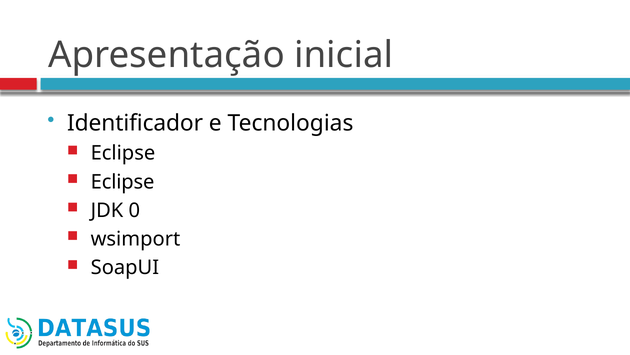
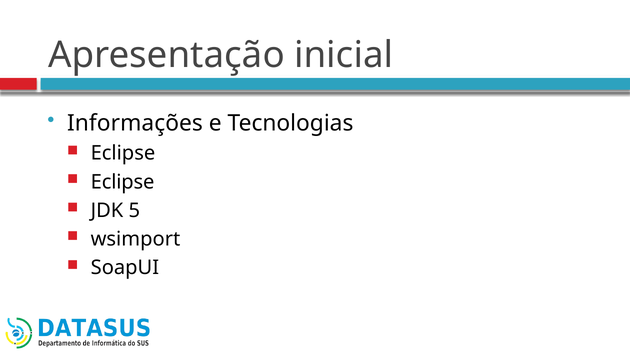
Identificador: Identificador -> Informações
0: 0 -> 5
